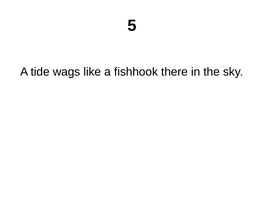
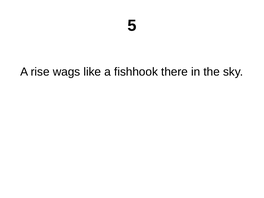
tide: tide -> rise
